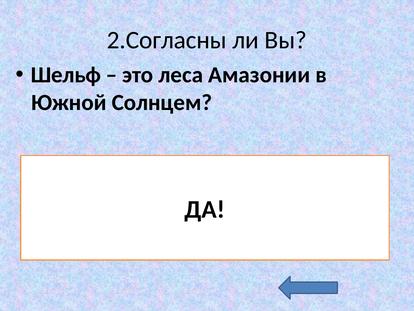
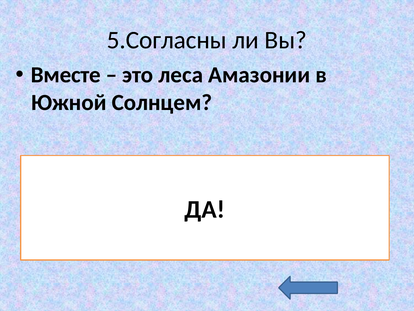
2.Согласны: 2.Согласны -> 5.Согласны
Шельф: Шельф -> Вместе
